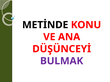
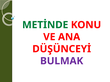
METİNDE colour: black -> green
